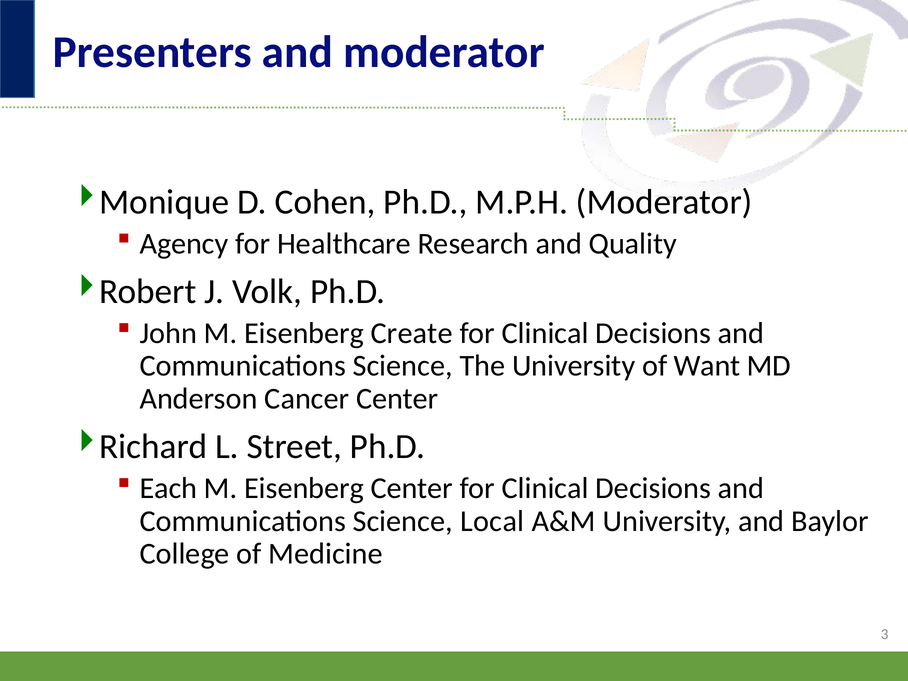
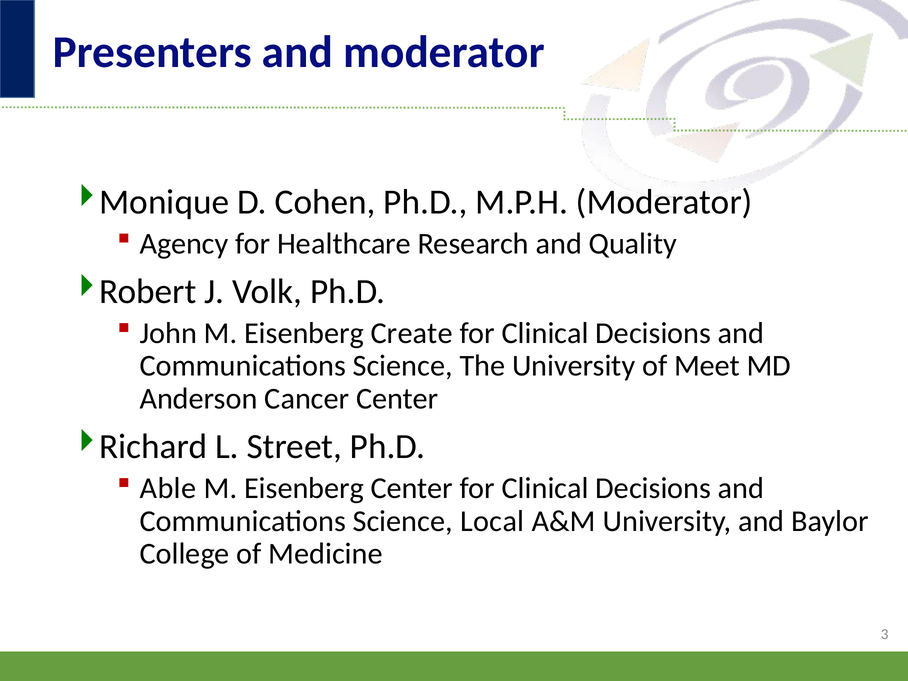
Want: Want -> Meet
Each: Each -> Able
